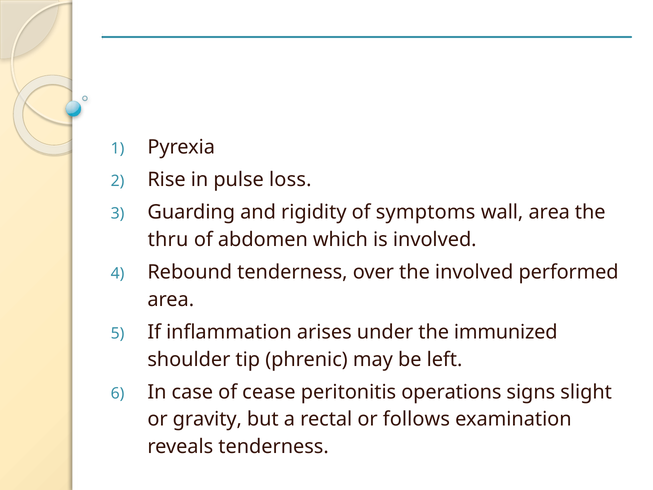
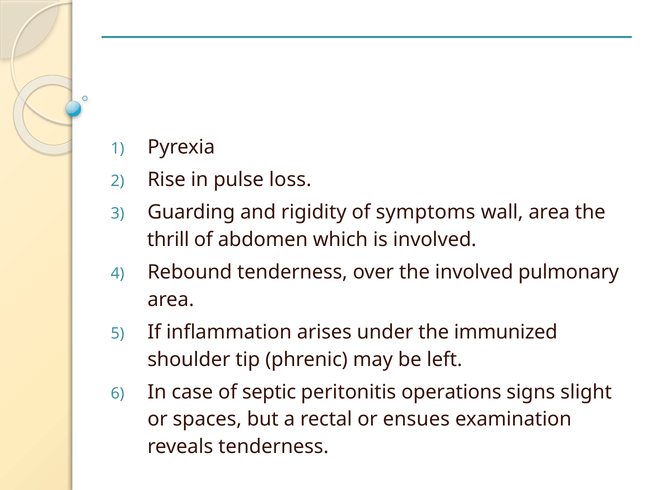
thru: thru -> thrill
performed: performed -> pulmonary
cease: cease -> septic
gravity: gravity -> spaces
follows: follows -> ensues
